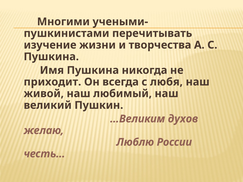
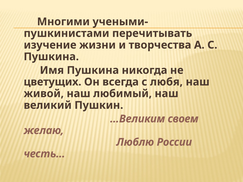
приходит: приходит -> цветущих
духов: духов -> своем
